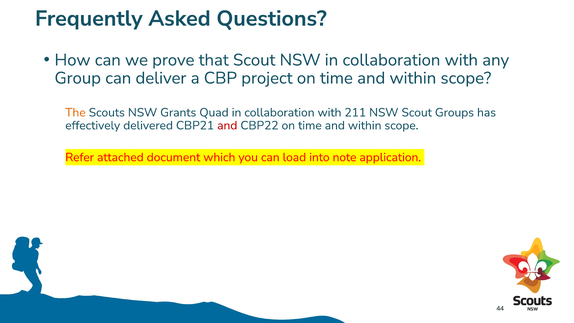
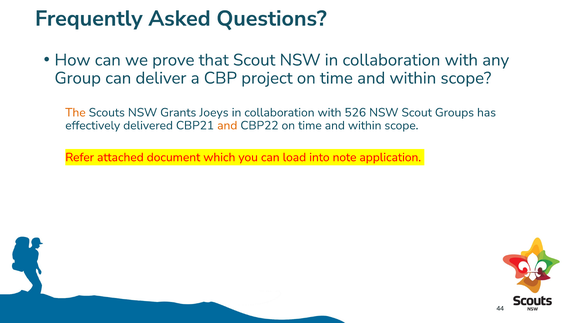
Quad: Quad -> Joeys
211: 211 -> 526
and at (227, 125) colour: red -> orange
